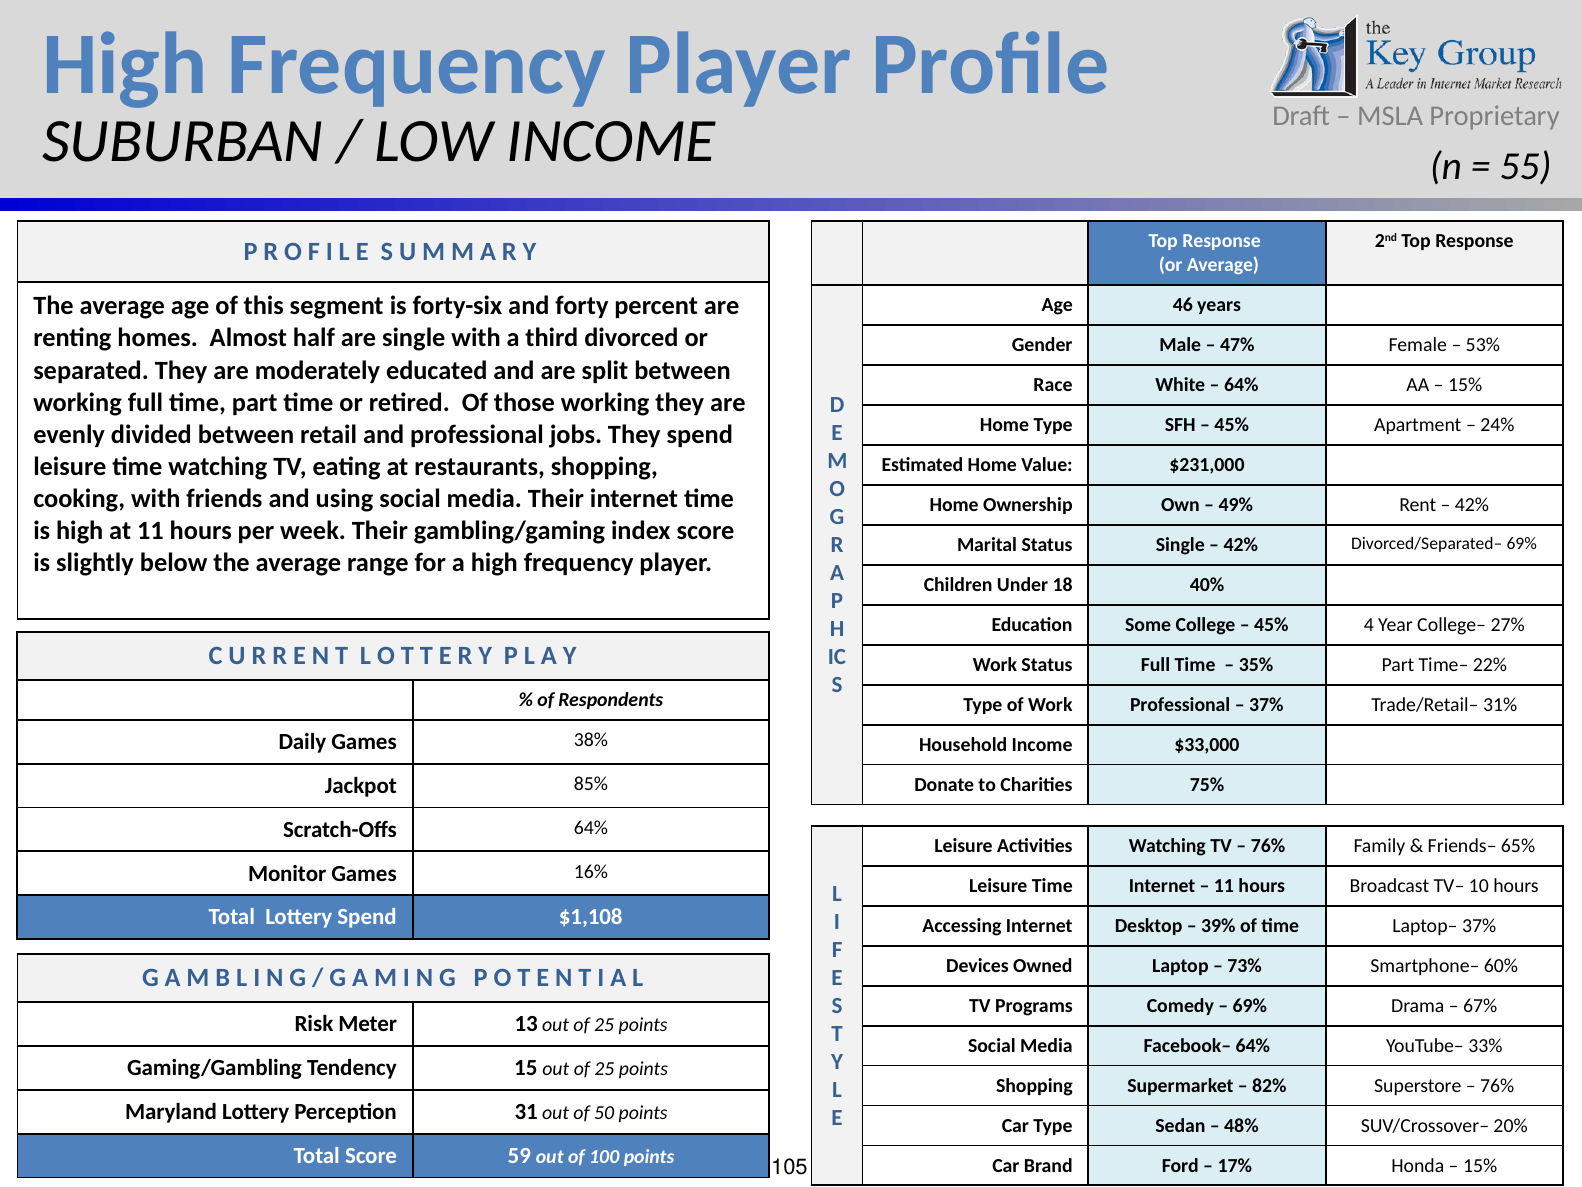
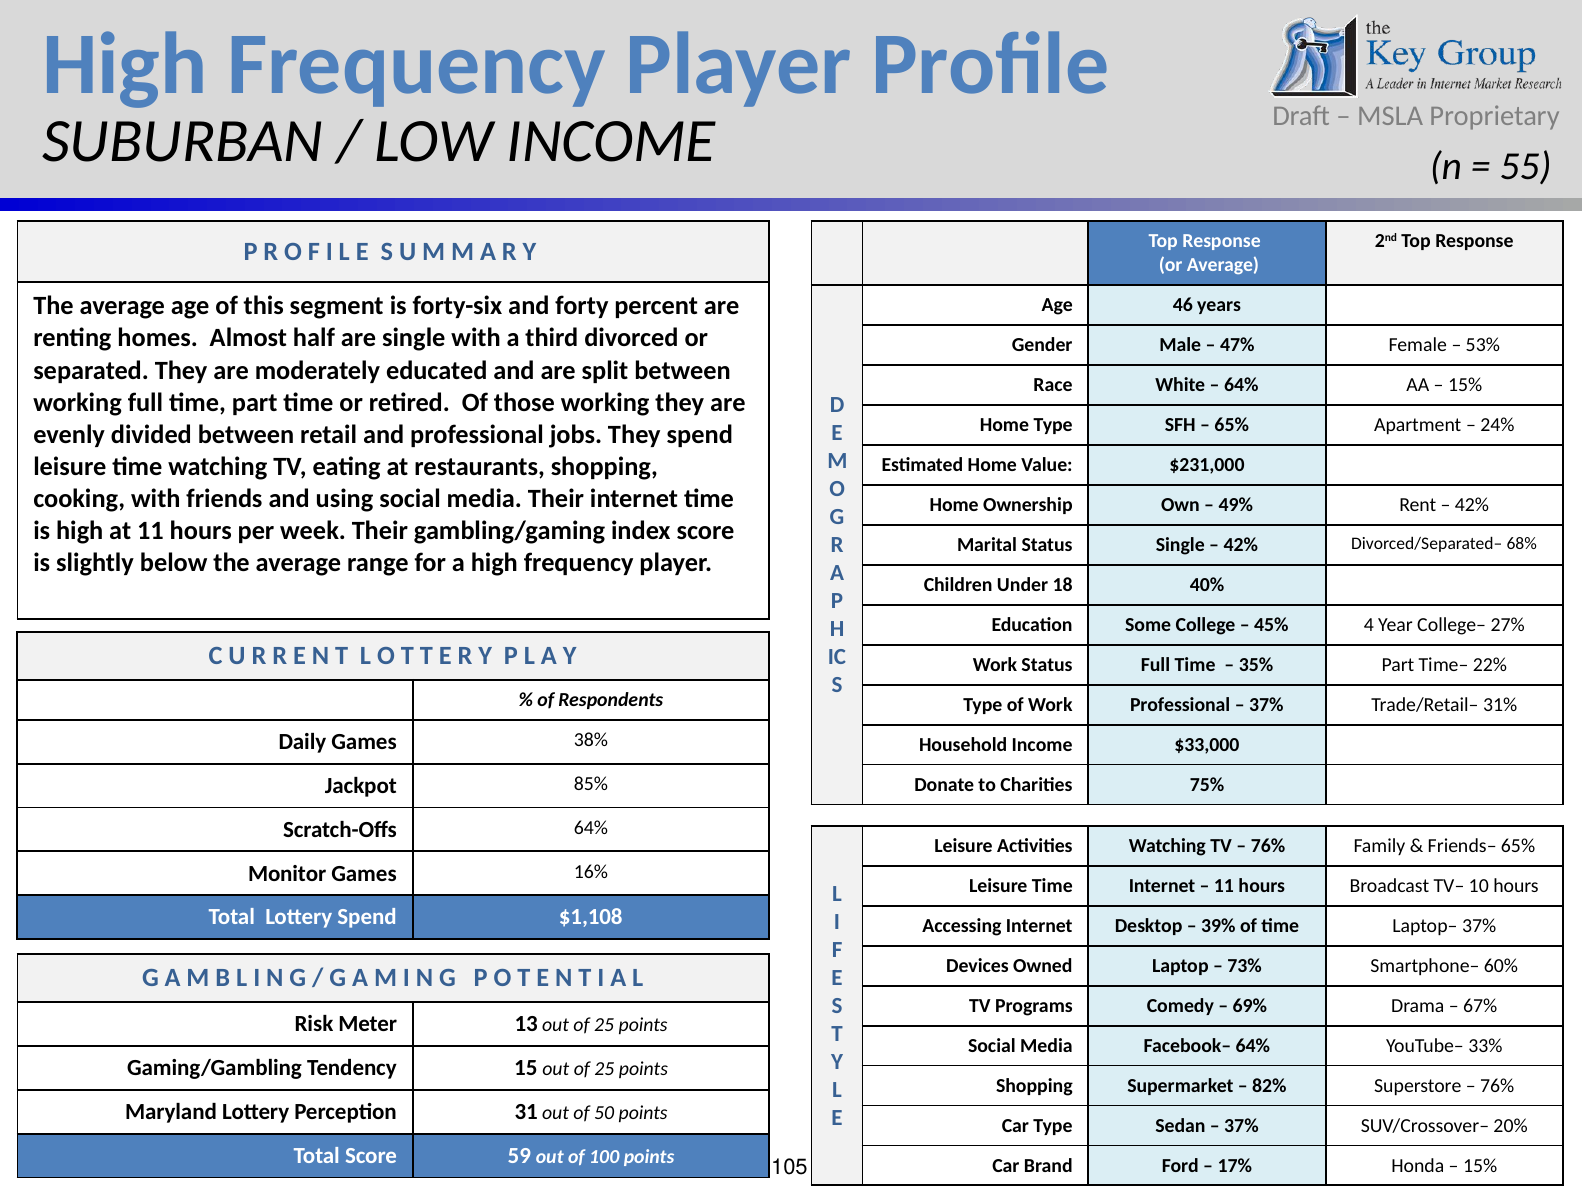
45% at (1232, 425): 45% -> 65%
Divorced/Separated– 69%: 69% -> 68%
48% at (1241, 1125): 48% -> 37%
